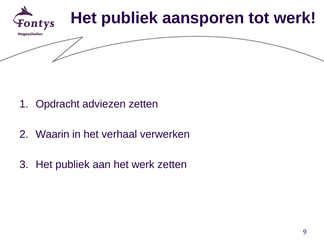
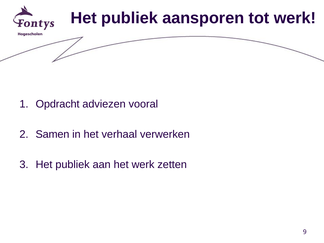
adviezen zetten: zetten -> vooral
Waarin: Waarin -> Samen
